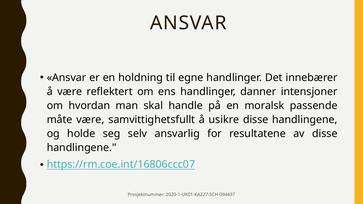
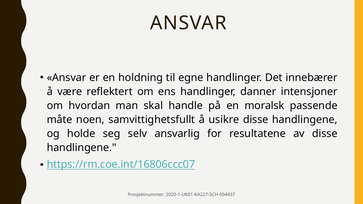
måte være: være -> noen
